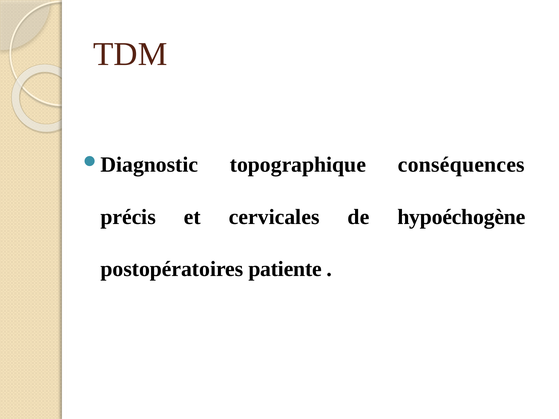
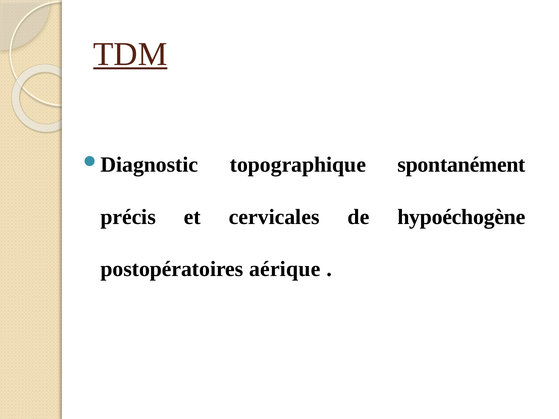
TDM underline: none -> present
conséquences: conséquences -> spontanément
patiente: patiente -> aérique
